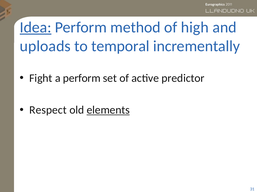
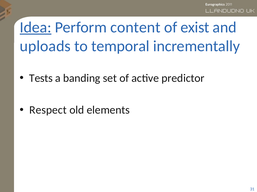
method: method -> content
high: high -> exist
Fight: Fight -> Tests
a perform: perform -> banding
elements underline: present -> none
